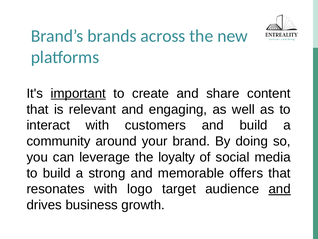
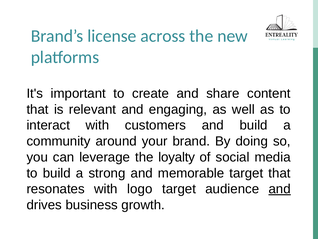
brands: brands -> license
important underline: present -> none
memorable offers: offers -> target
